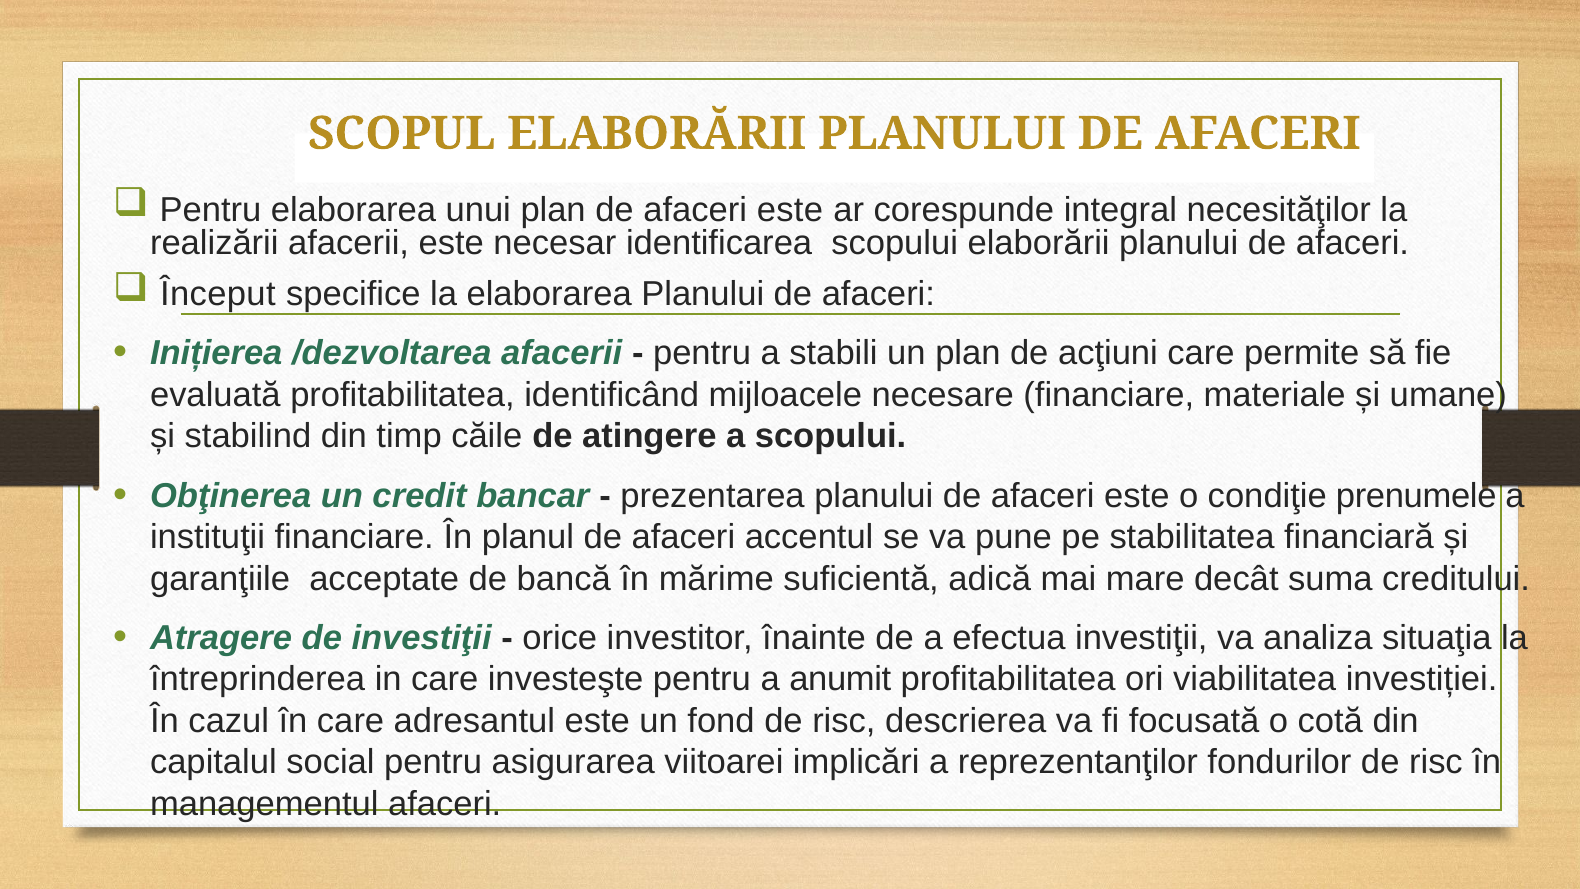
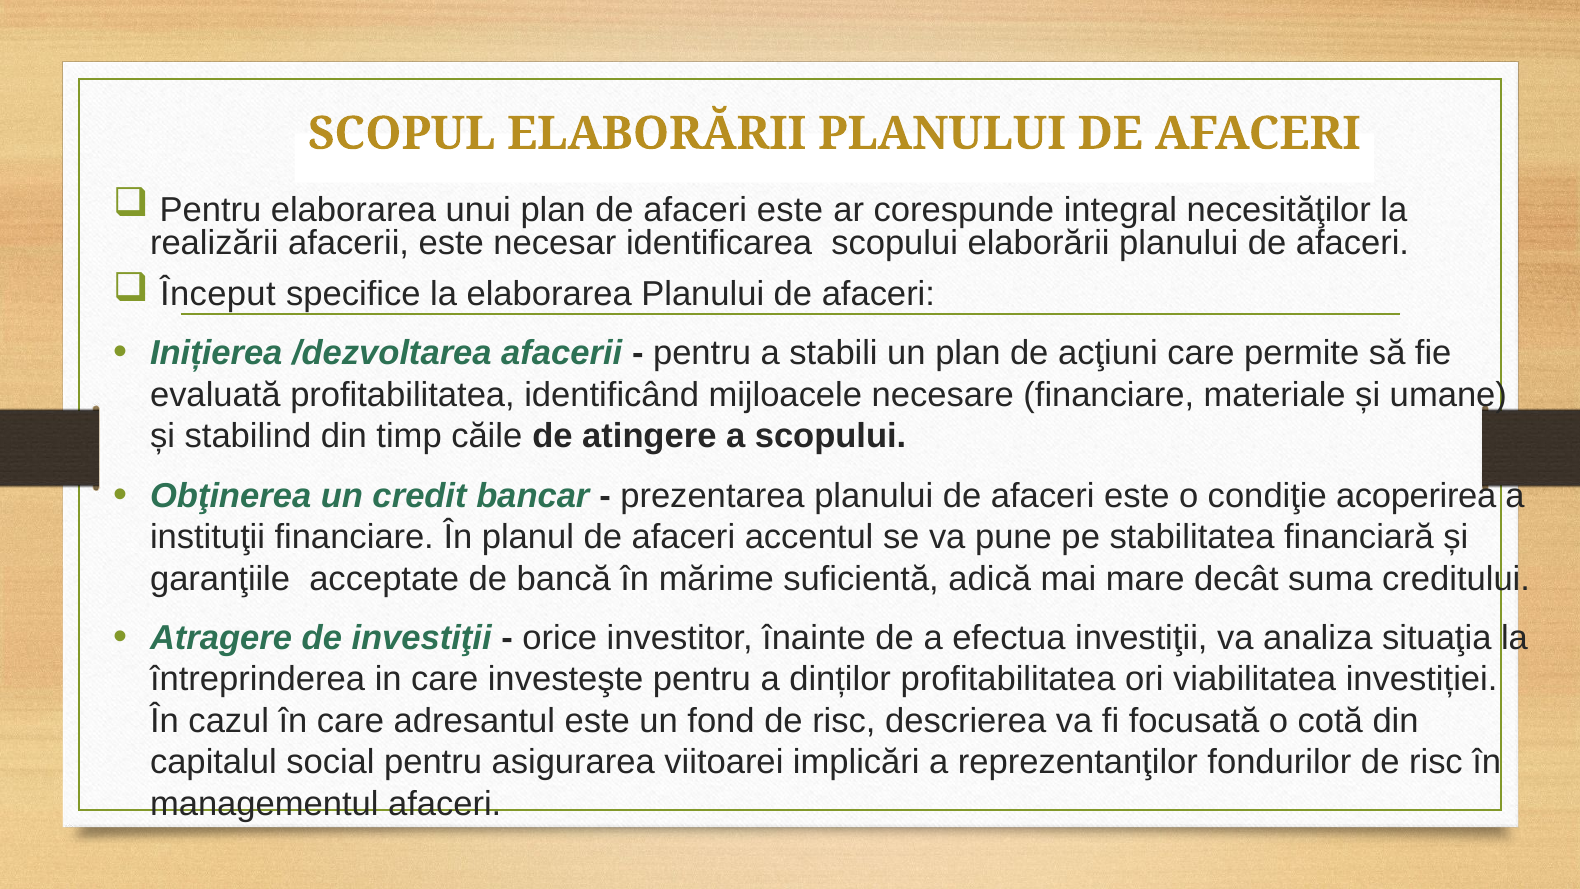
prenumele: prenumele -> acoperirea
anumit: anumit -> dinților
